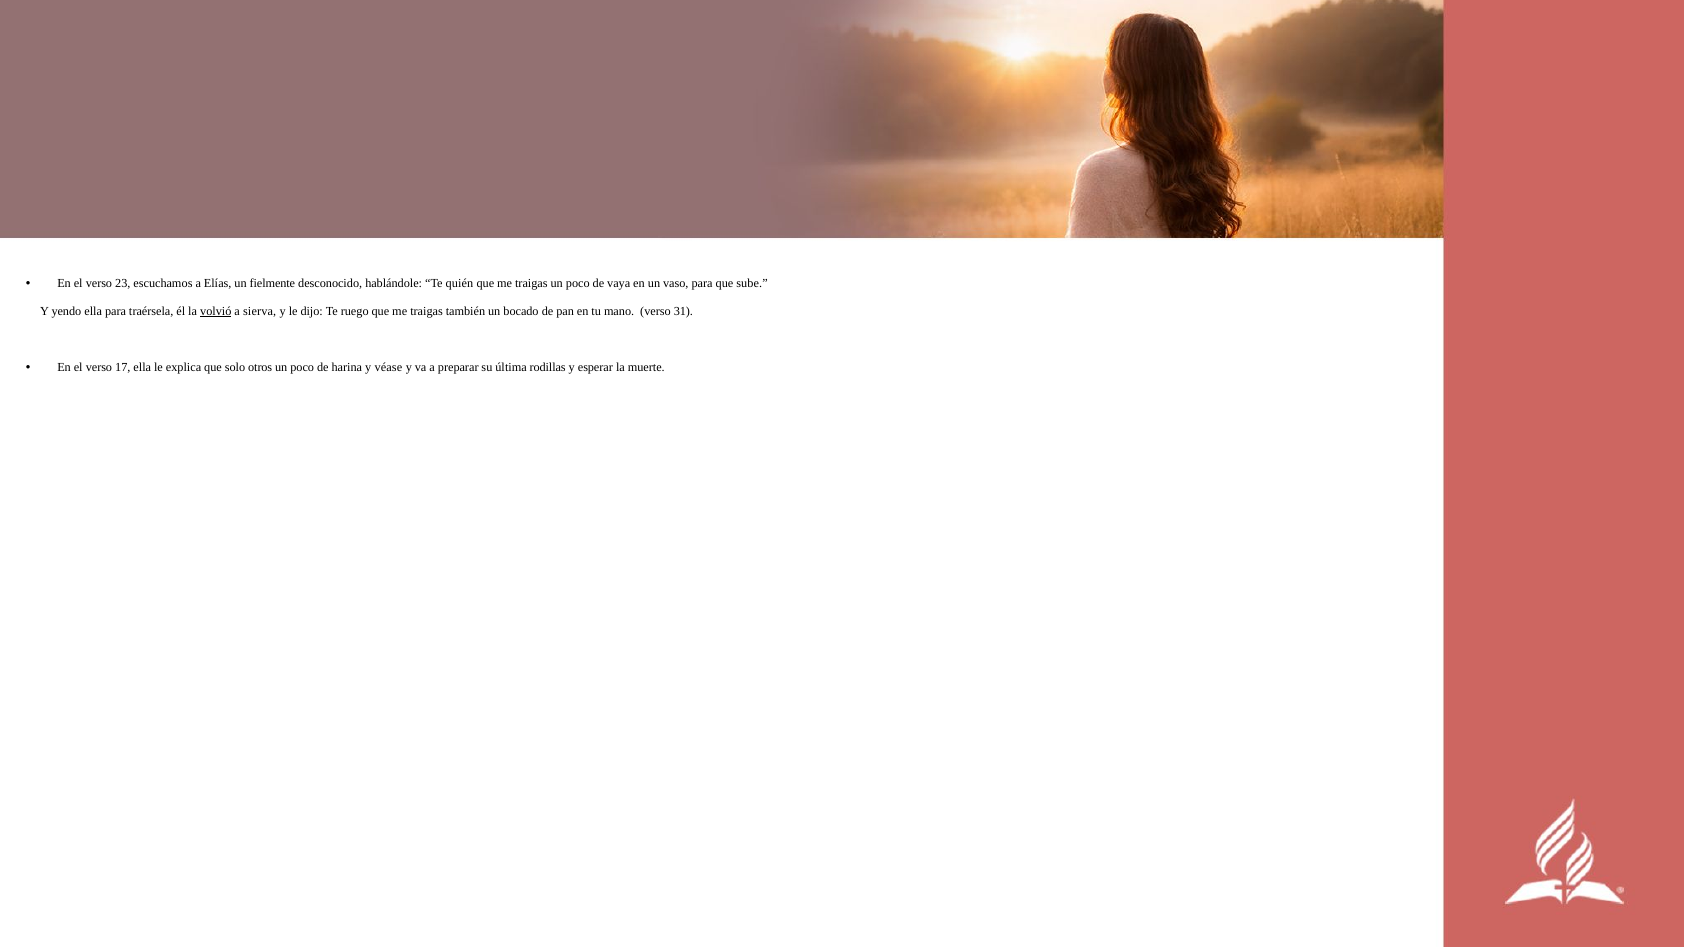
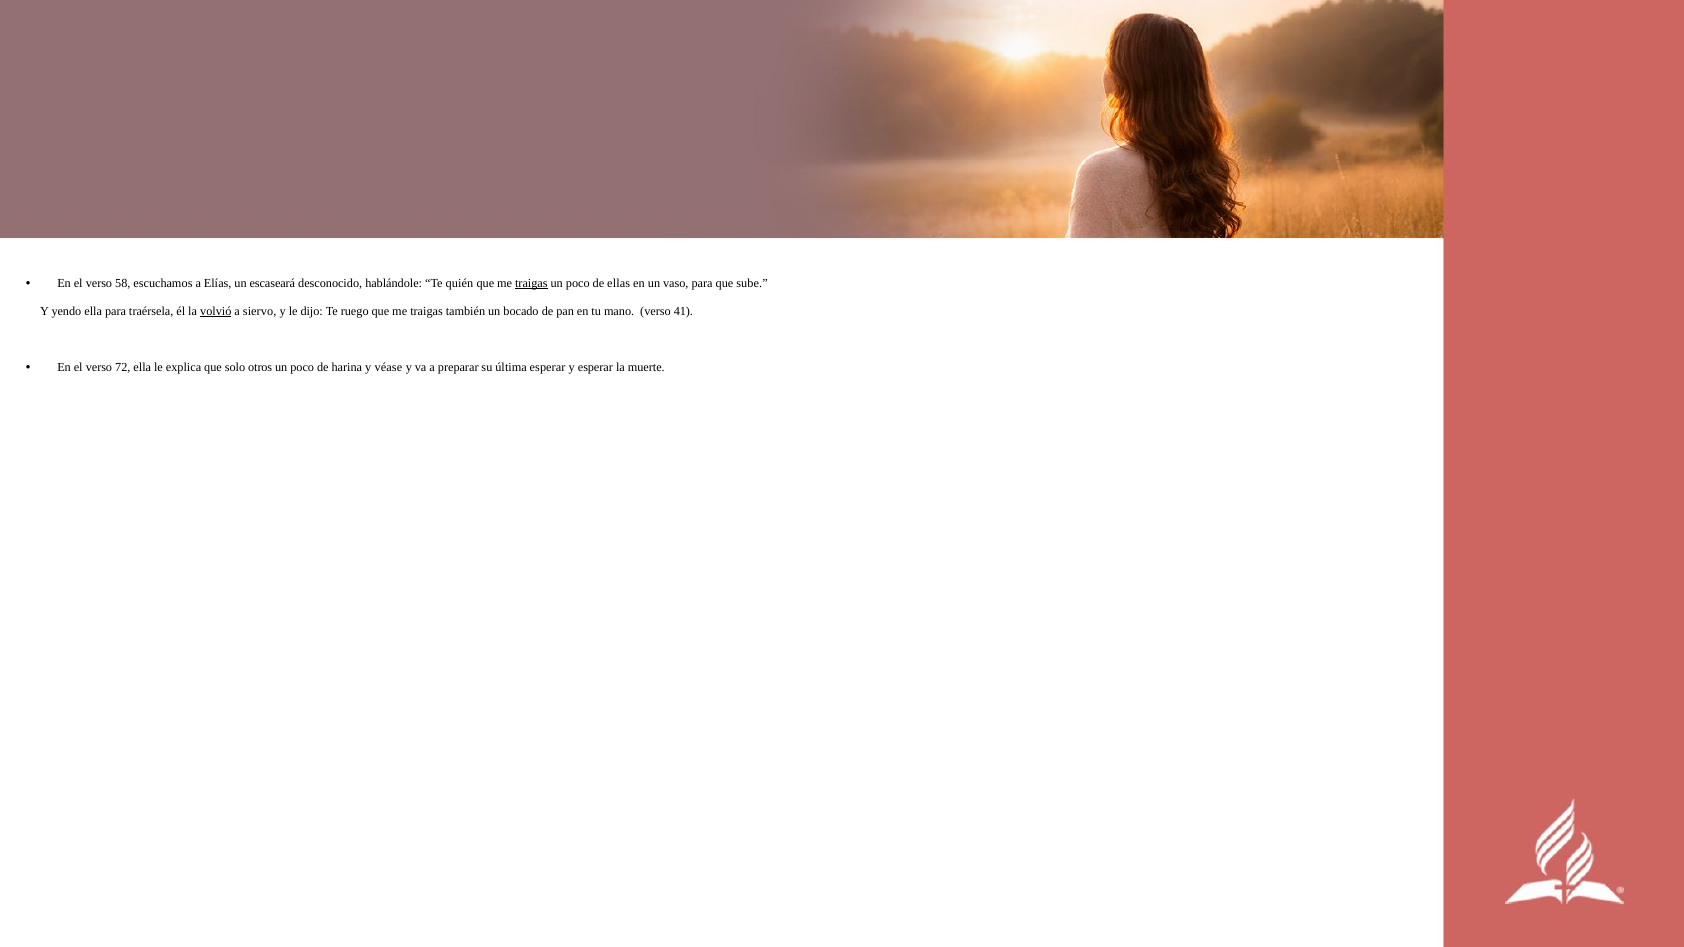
23: 23 -> 58
fielmente: fielmente -> escaseará
traigas at (531, 284) underline: none -> present
vaya: vaya -> ellas
sierva: sierva -> siervo
31: 31 -> 41
17: 17 -> 72
última rodillas: rodillas -> esperar
